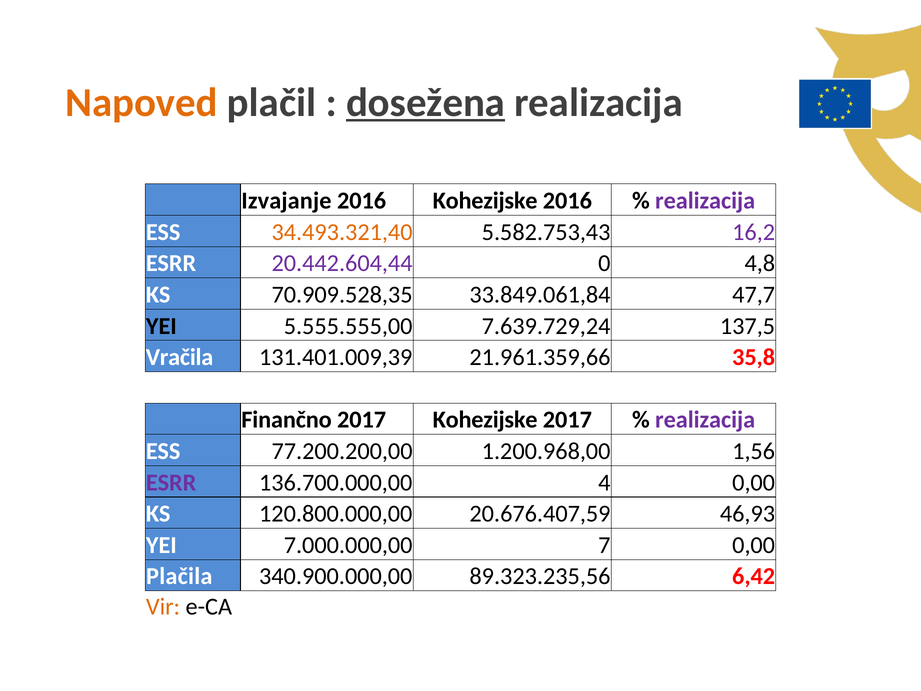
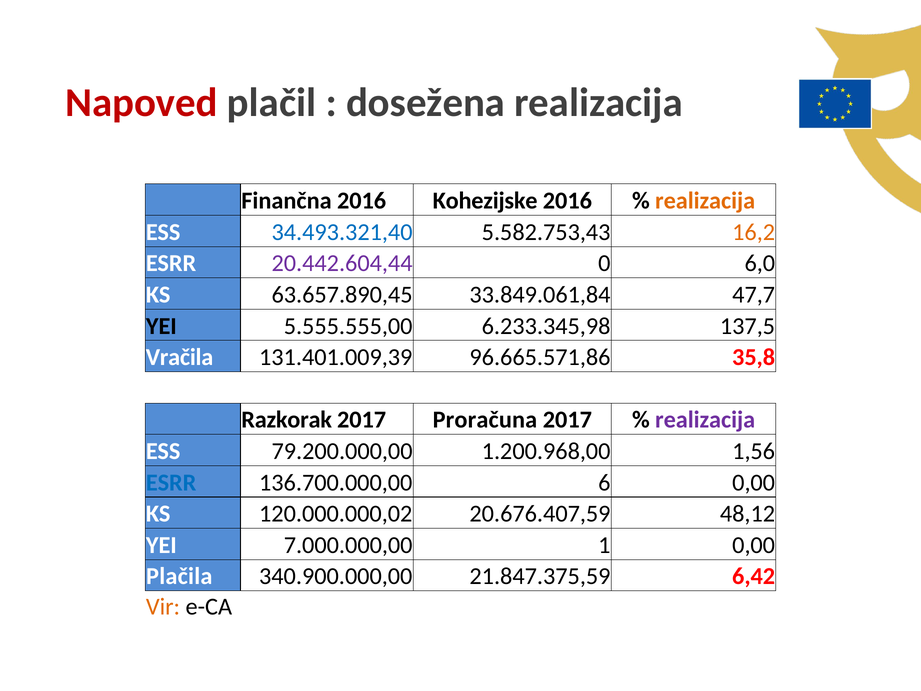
Napoved colour: orange -> red
dosežena underline: present -> none
Izvajanje: Izvajanje -> Finančna
realizacija at (705, 201) colour: purple -> orange
34.493.321,40 colour: orange -> blue
16,2 colour: purple -> orange
4,8: 4,8 -> 6,0
70.909.528,35: 70.909.528,35 -> 63.657.890,45
7.639.729,24: 7.639.729,24 -> 6.233.345,98
21.961.359,66: 21.961.359,66 -> 96.665.571,86
Finančno: Finančno -> Razkorak
2017 Kohezijske: Kohezijske -> Proračuna
77.200.200,00: 77.200.200,00 -> 79.200.000,00
ESRR at (171, 482) colour: purple -> blue
4: 4 -> 6
120.800.000,00: 120.800.000,00 -> 120.000.000,02
46,93: 46,93 -> 48,12
7: 7 -> 1
89.323.235,56: 89.323.235,56 -> 21.847.375,59
